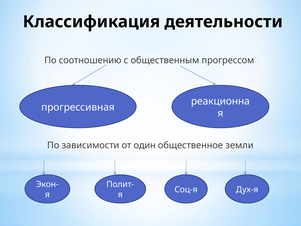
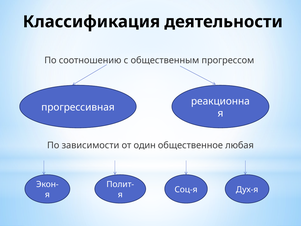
земли: земли -> любая
